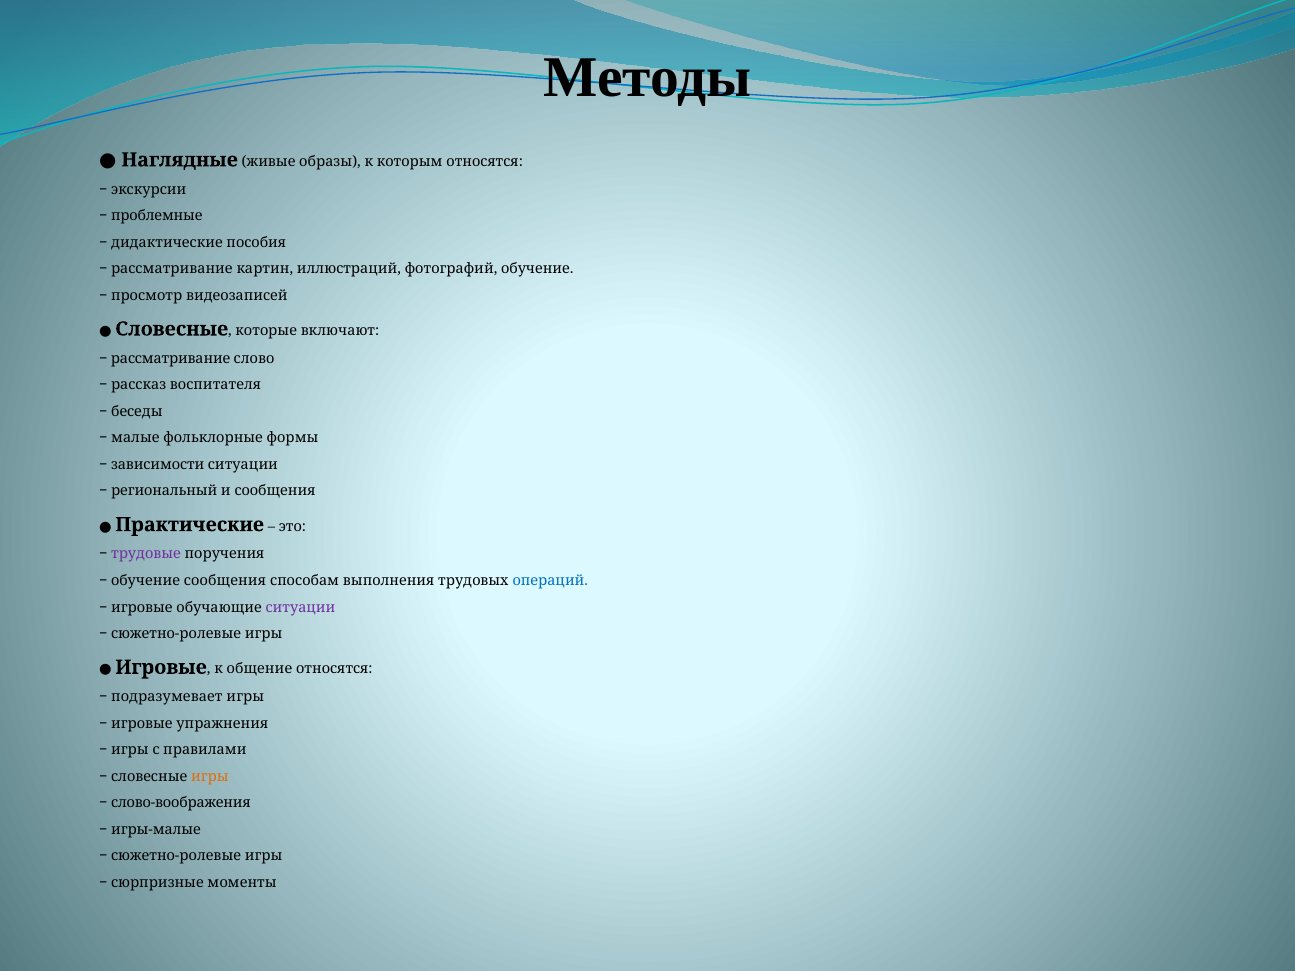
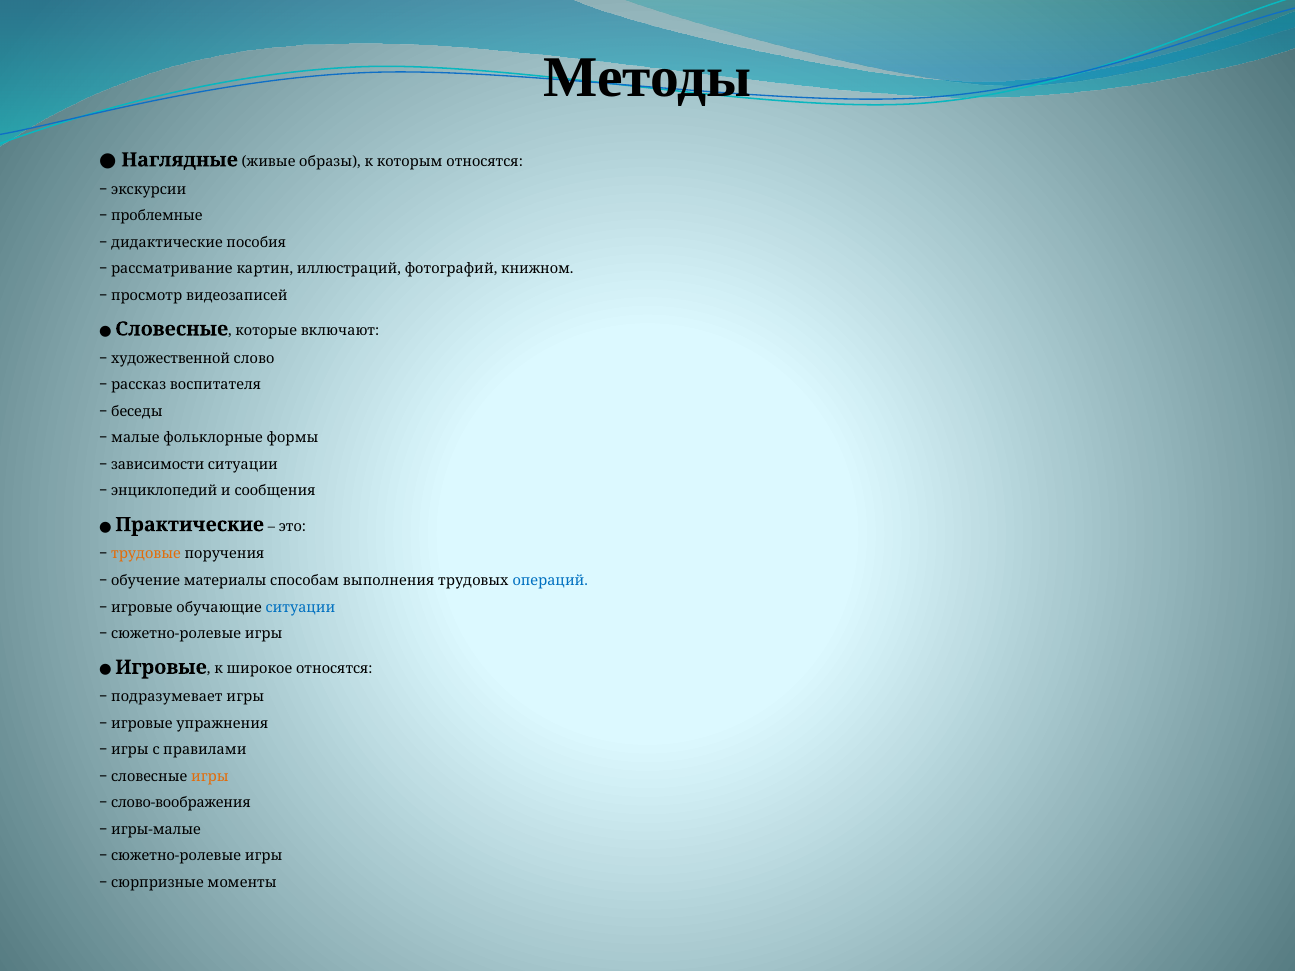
фотографий обучение: обучение -> книжном
рассматривание at (171, 359): рассматривание -> художественной
региональный: региональный -> энциклопедий
трудовые colour: purple -> orange
обучение сообщения: сообщения -> материалы
ситуации at (301, 607) colour: purple -> blue
общение: общение -> широкое
